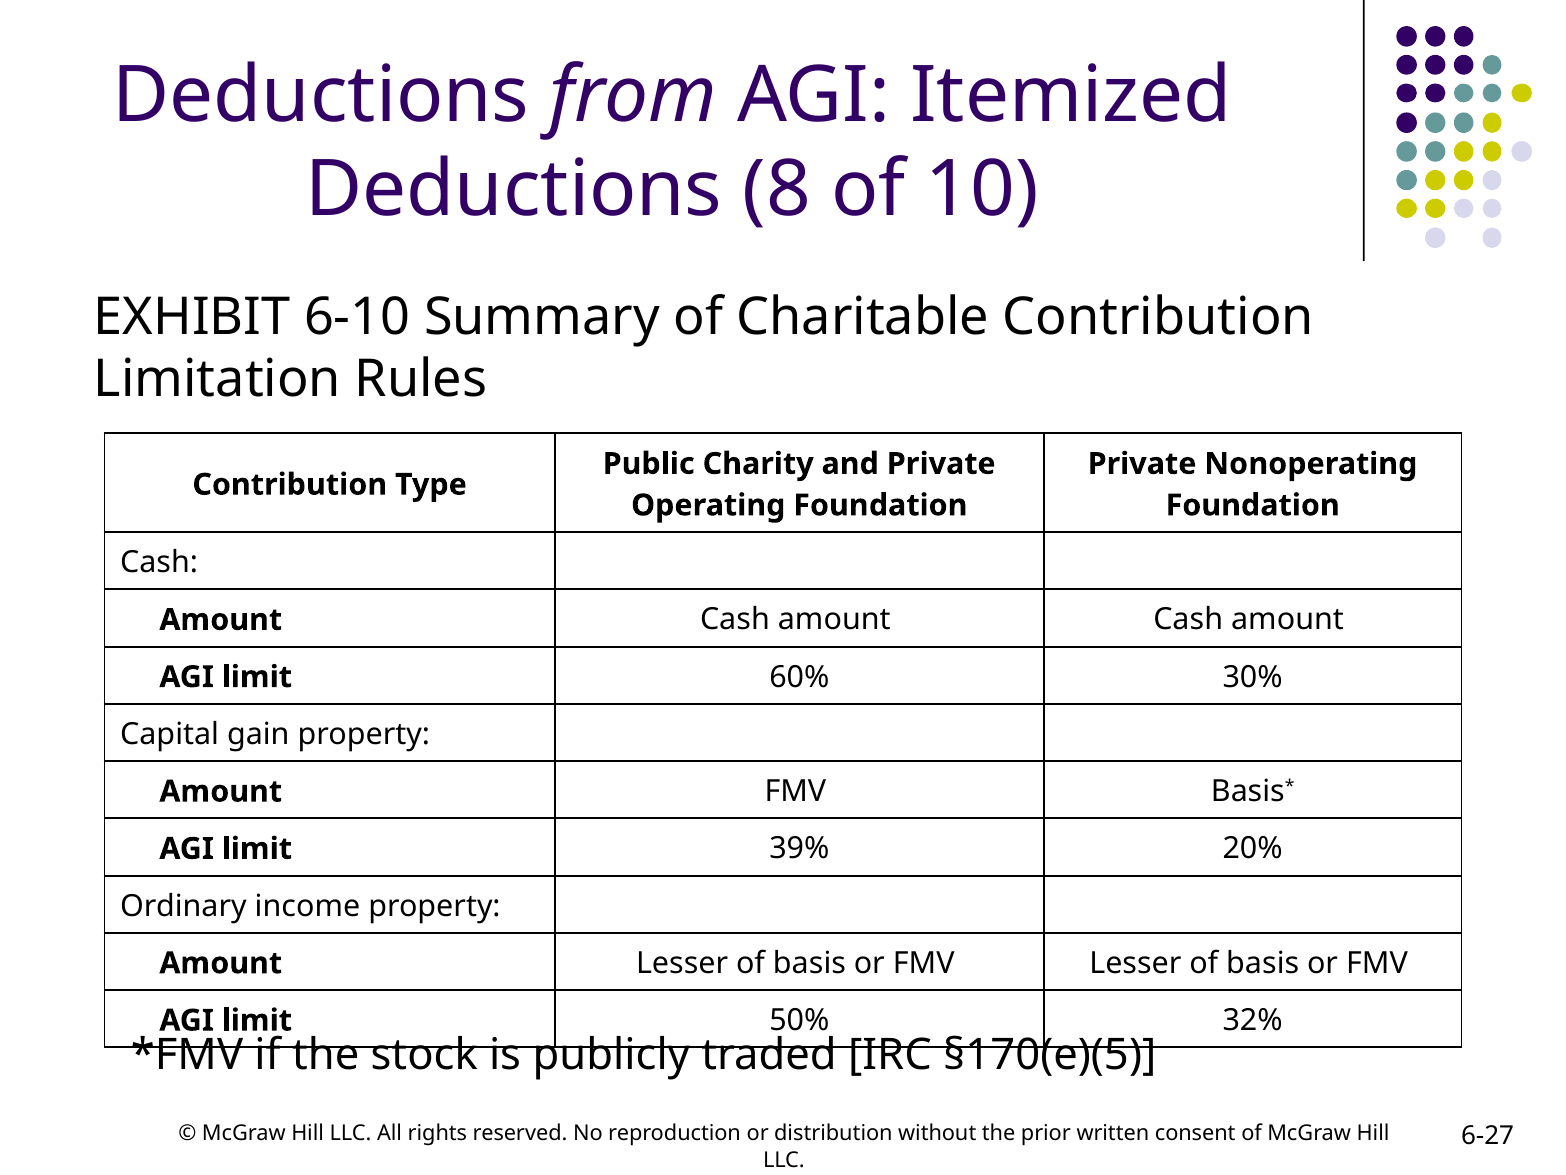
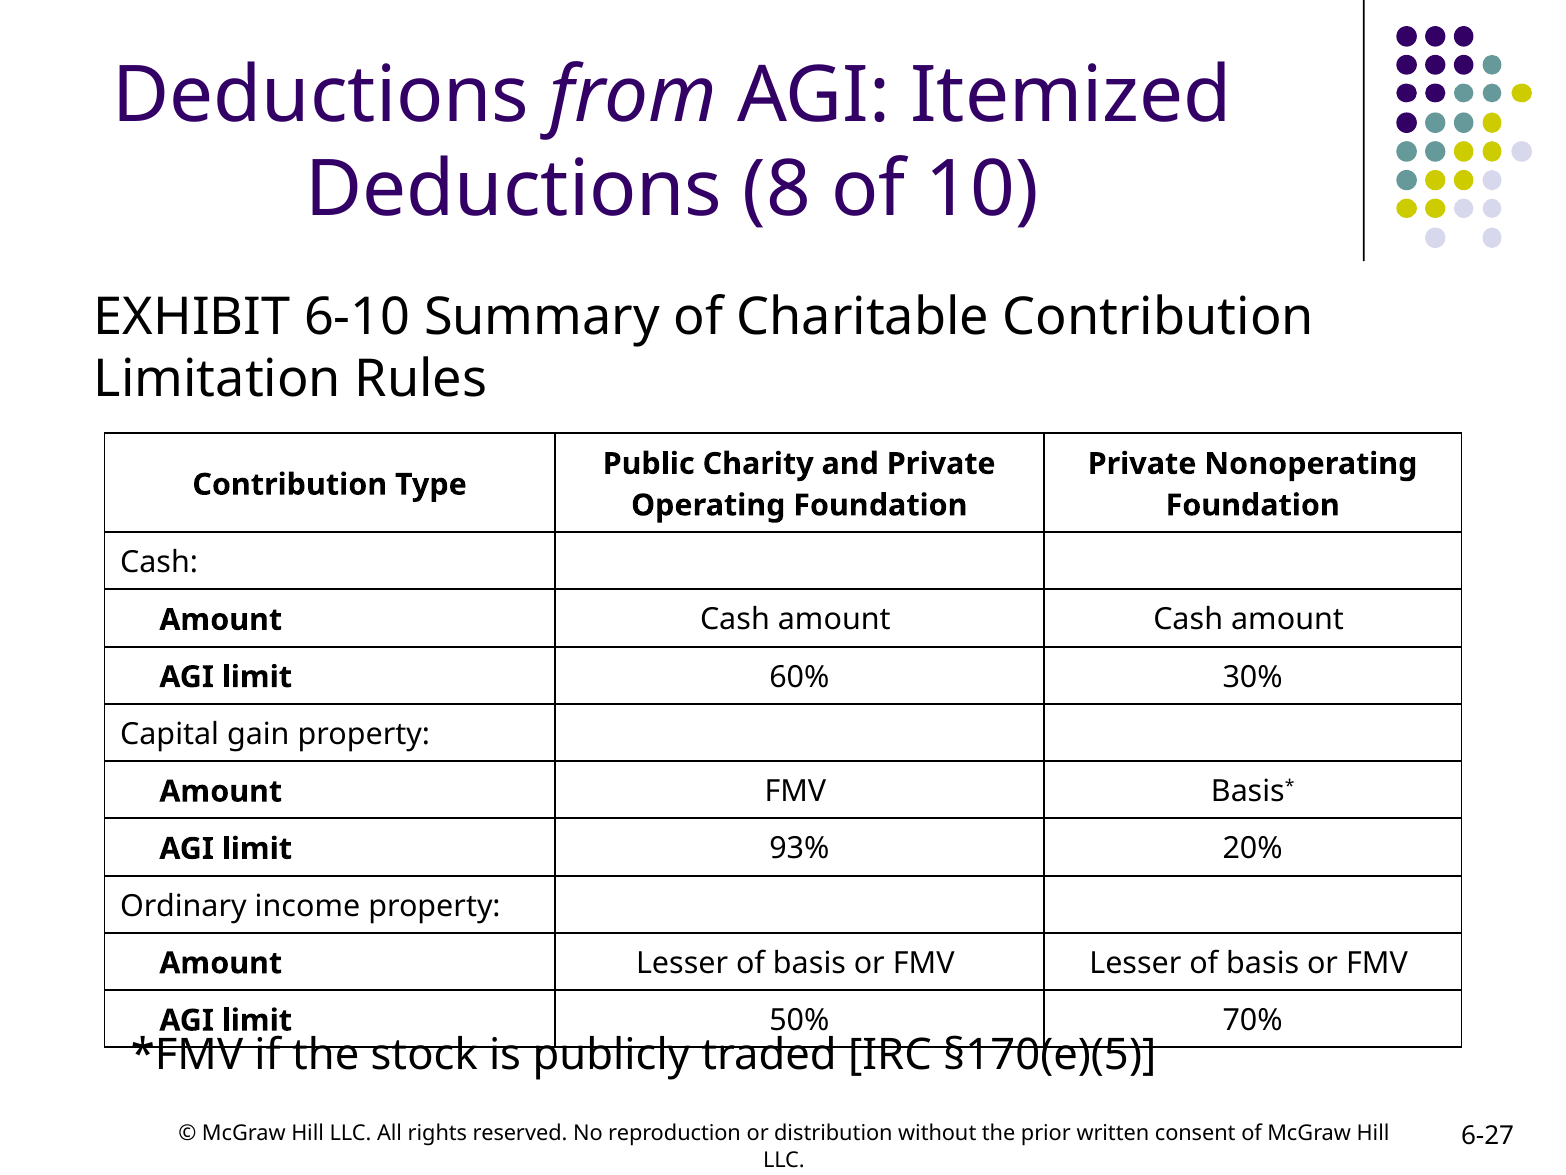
39%: 39% -> 93%
32%: 32% -> 70%
